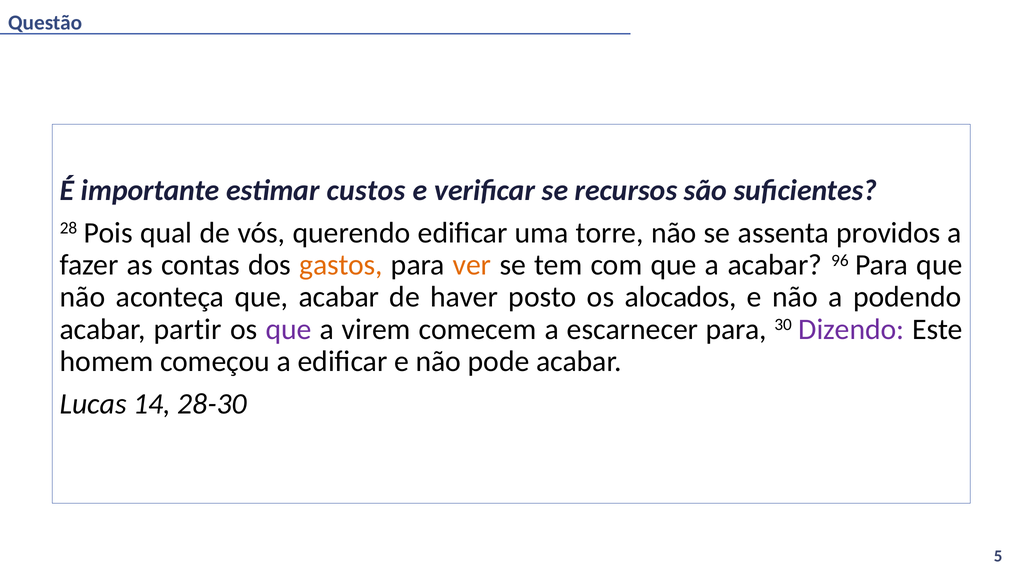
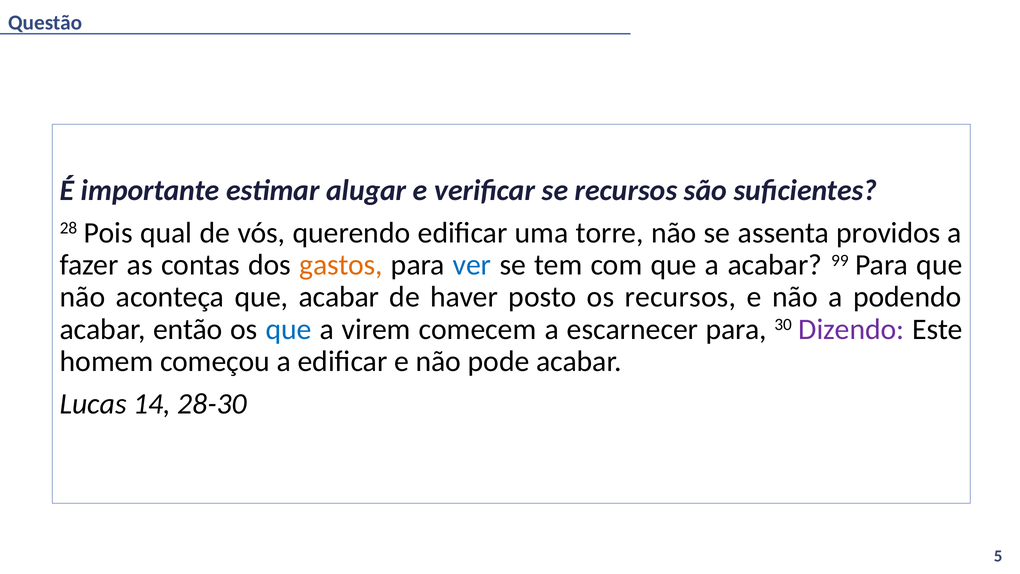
custos: custos -> alugar
ver colour: orange -> blue
96: 96 -> 99
os alocados: alocados -> recursos
partir: partir -> então
que at (289, 329) colour: purple -> blue
